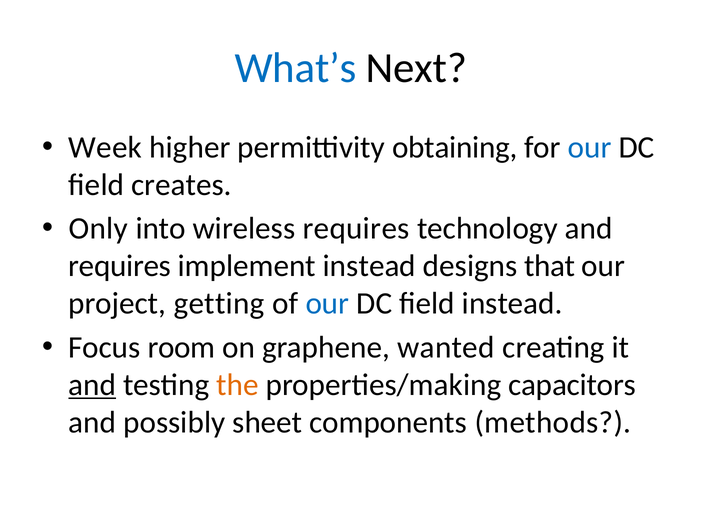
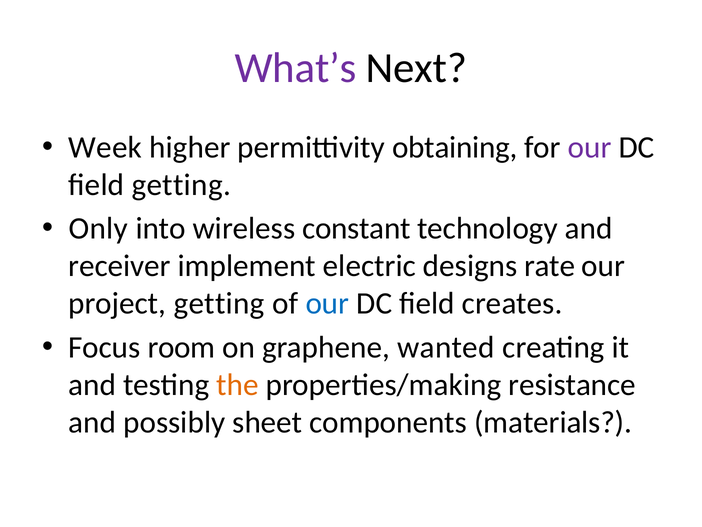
What’s colour: blue -> purple
our at (590, 147) colour: blue -> purple
field creates: creates -> getting
wireless requires: requires -> constant
requires at (120, 266): requires -> receiver
implement instead: instead -> electric
that: that -> rate
field instead: instead -> creates
and at (92, 384) underline: present -> none
capacitors: capacitors -> resistance
methods: methods -> materials
